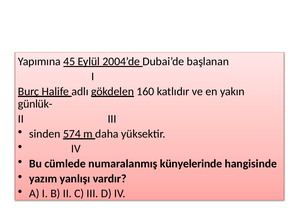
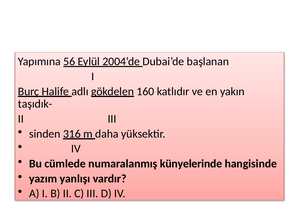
45: 45 -> 56
günlük-: günlük- -> taşıdık-
574: 574 -> 316
